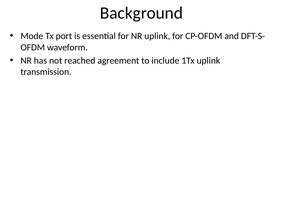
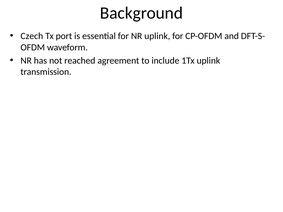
Mode: Mode -> Czech
